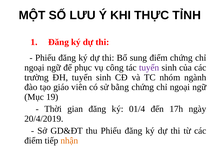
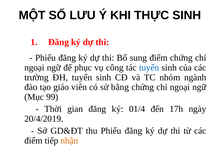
THỰC TỈNH: TỈNH -> SINH
tuyển at (149, 67) colour: purple -> blue
19: 19 -> 99
